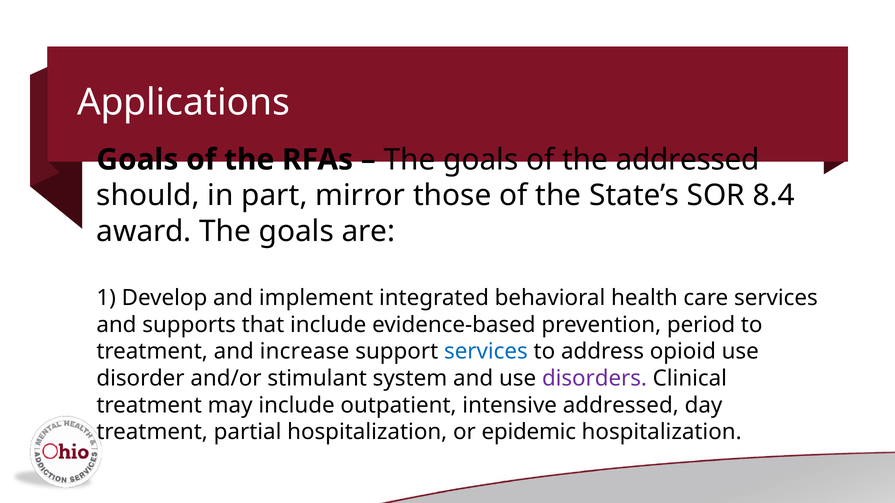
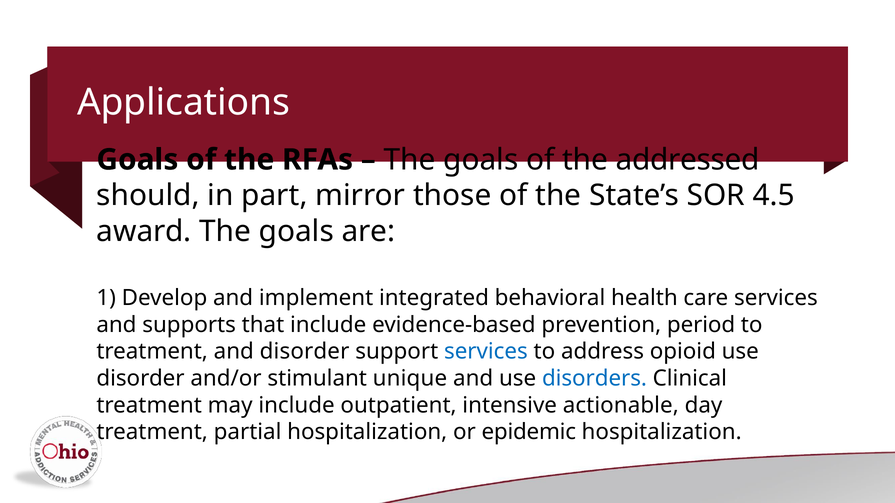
8.4: 8.4 -> 4.5
and increase: increase -> disorder
system: system -> unique
disorders colour: purple -> blue
intensive addressed: addressed -> actionable
